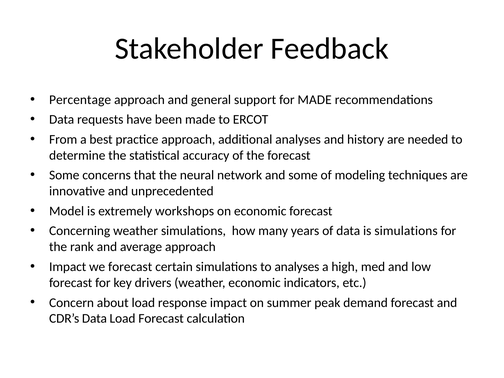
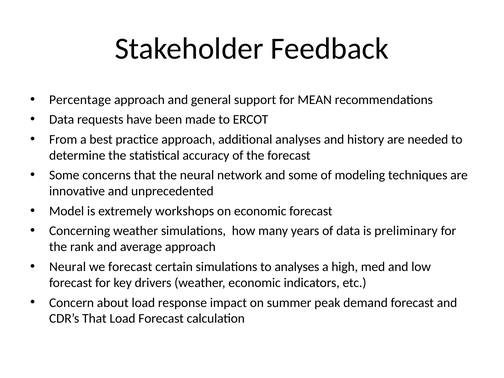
for MADE: MADE -> MEAN
is simulations: simulations -> preliminary
Impact at (68, 267): Impact -> Neural
CDR’s Data: Data -> That
